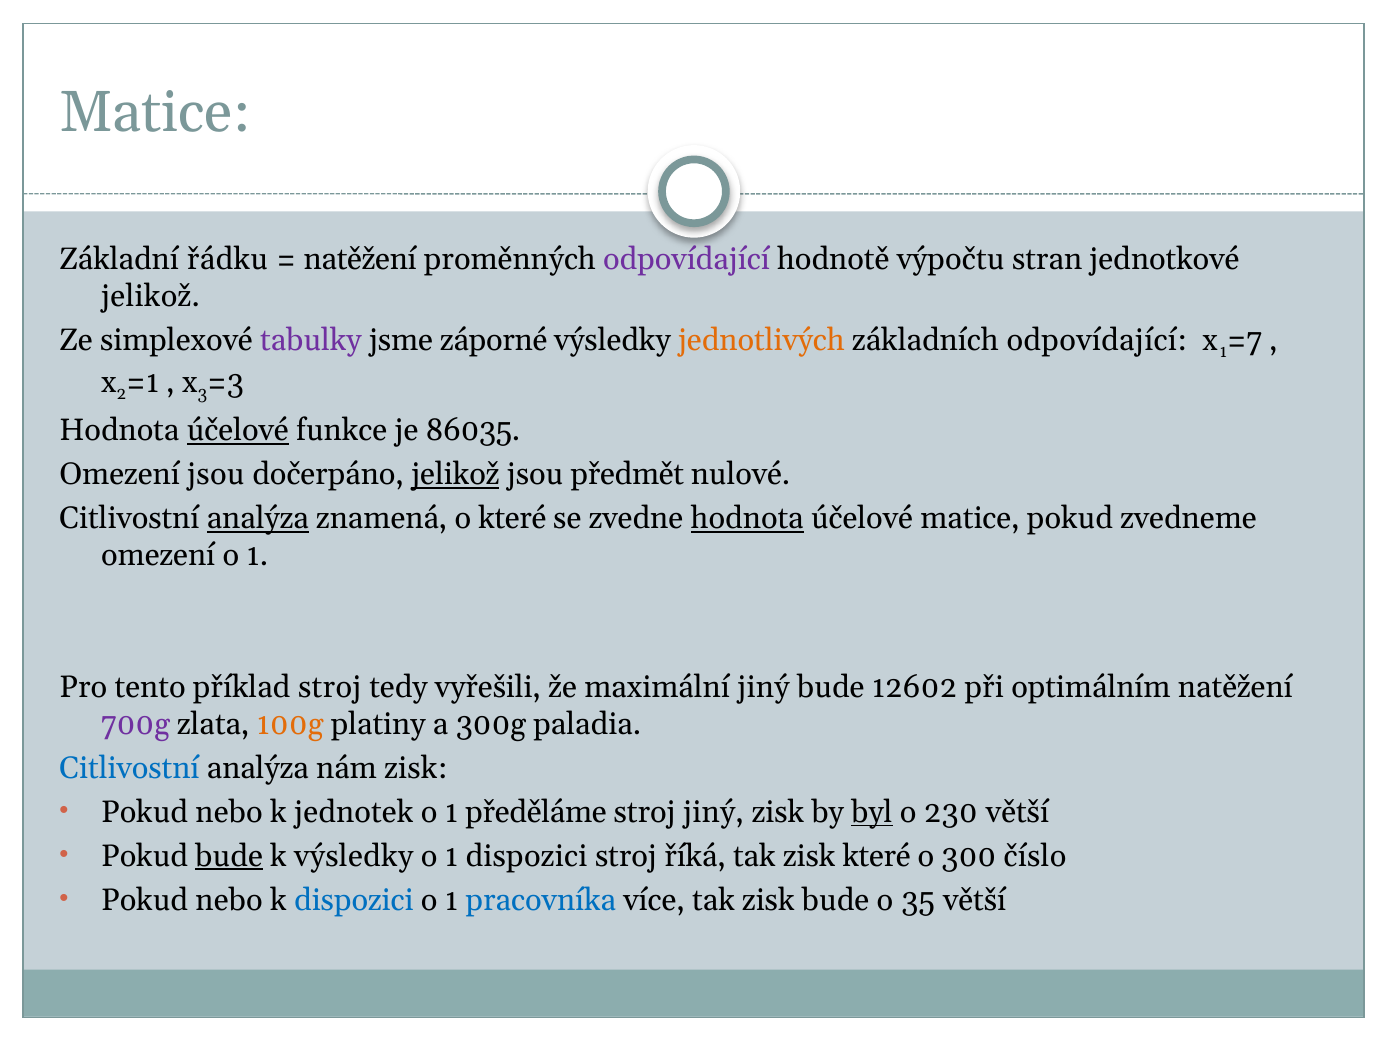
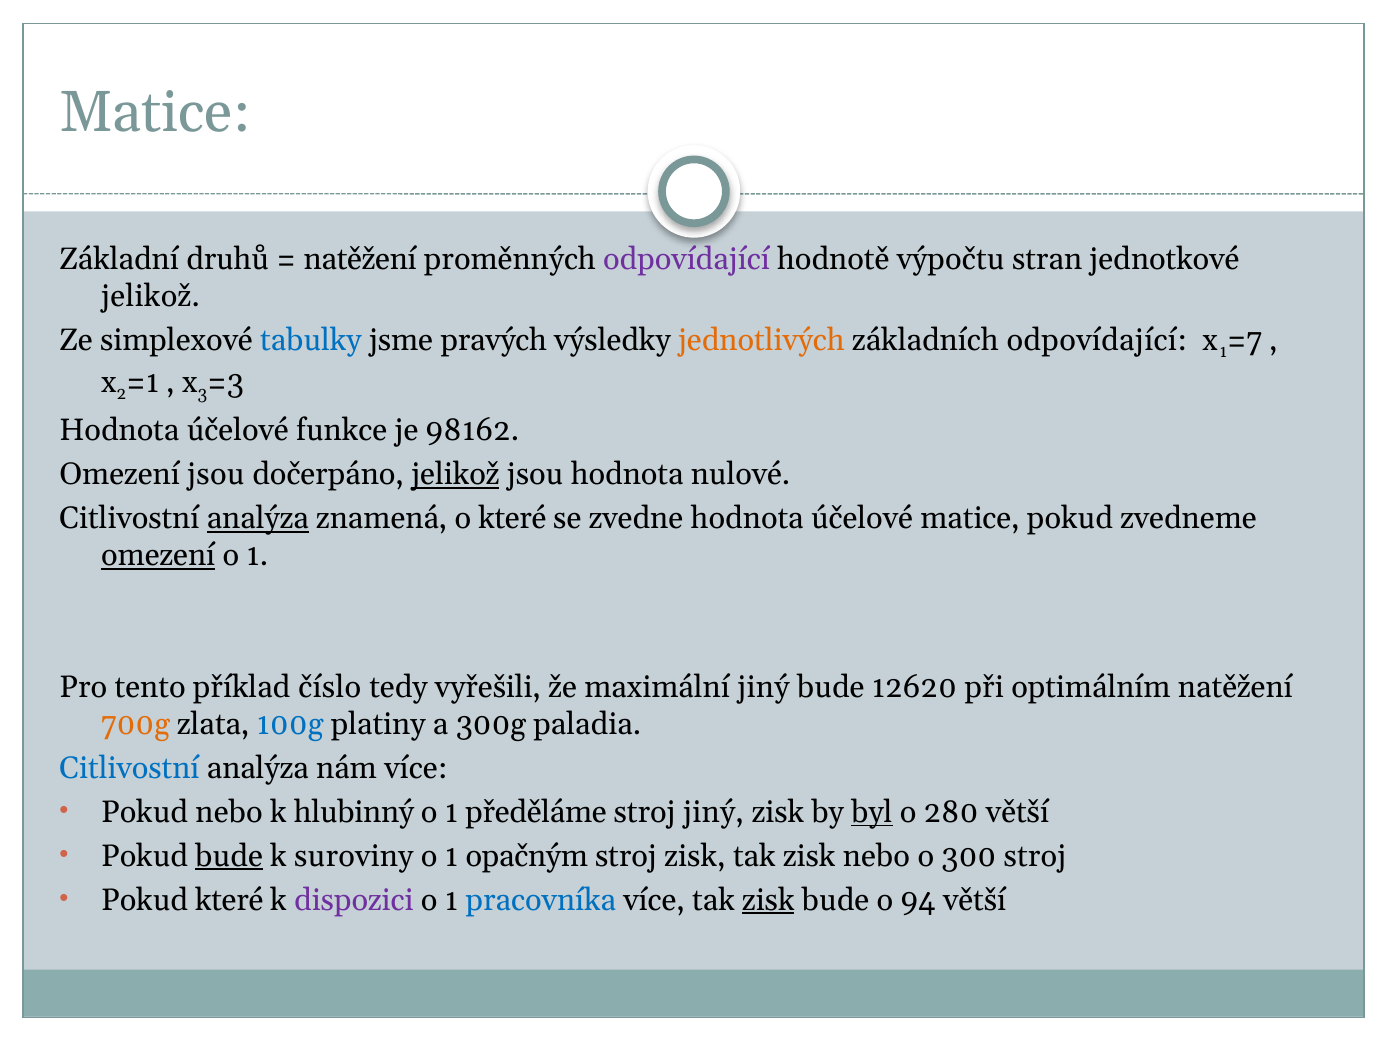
řádku: řádku -> druhů
tabulky colour: purple -> blue
záporné: záporné -> pravých
účelové at (238, 431) underline: present -> none
86035: 86035 -> 98162
jsou předmět: předmět -> hodnota
hodnota at (747, 519) underline: present -> none
omezení at (158, 556) underline: none -> present
příklad stroj: stroj -> číslo
12602: 12602 -> 12620
700g colour: purple -> orange
100g colour: orange -> blue
nám zisk: zisk -> více
jednotek: jednotek -> hlubinný
230: 230 -> 280
k výsledky: výsledky -> suroviny
1 dispozici: dispozici -> opačným
stroj říká: říká -> zisk
zisk které: které -> nebo
300 číslo: číslo -> stroj
nebo at (229, 900): nebo -> které
dispozici at (354, 900) colour: blue -> purple
zisk at (768, 900) underline: none -> present
35: 35 -> 94
